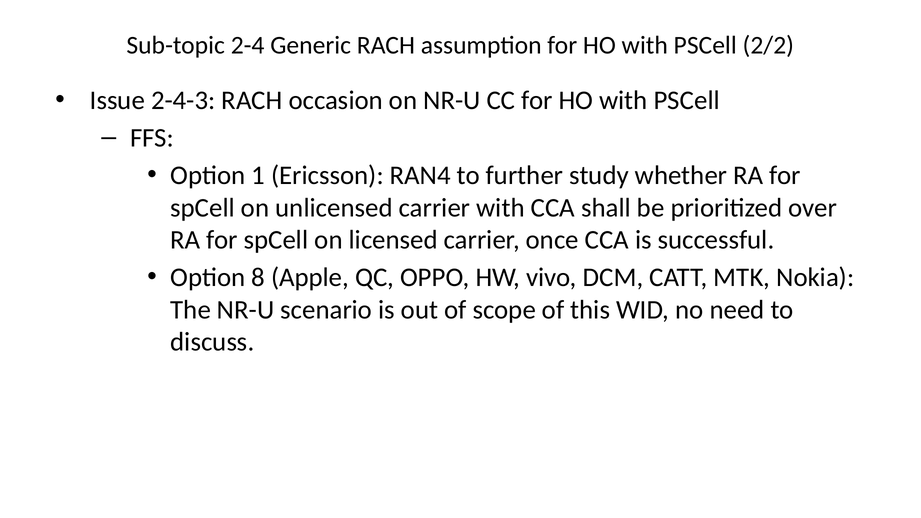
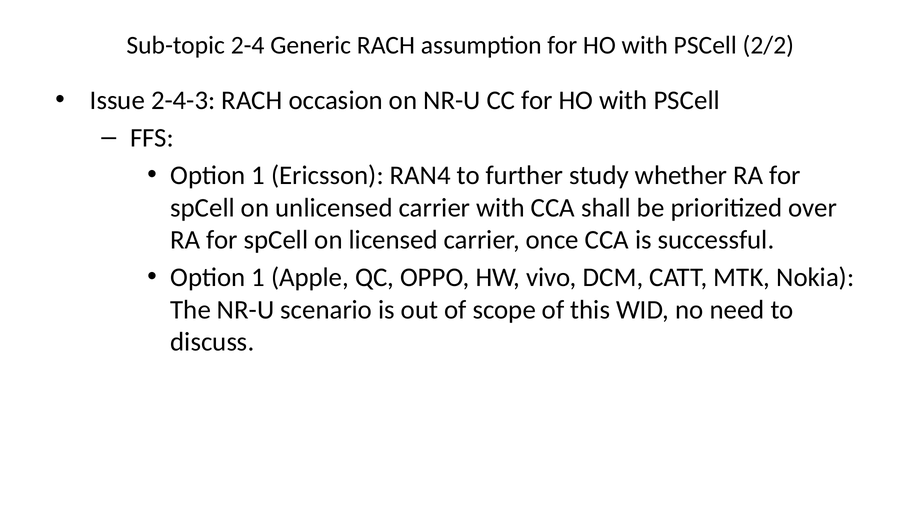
8 at (258, 278): 8 -> 1
